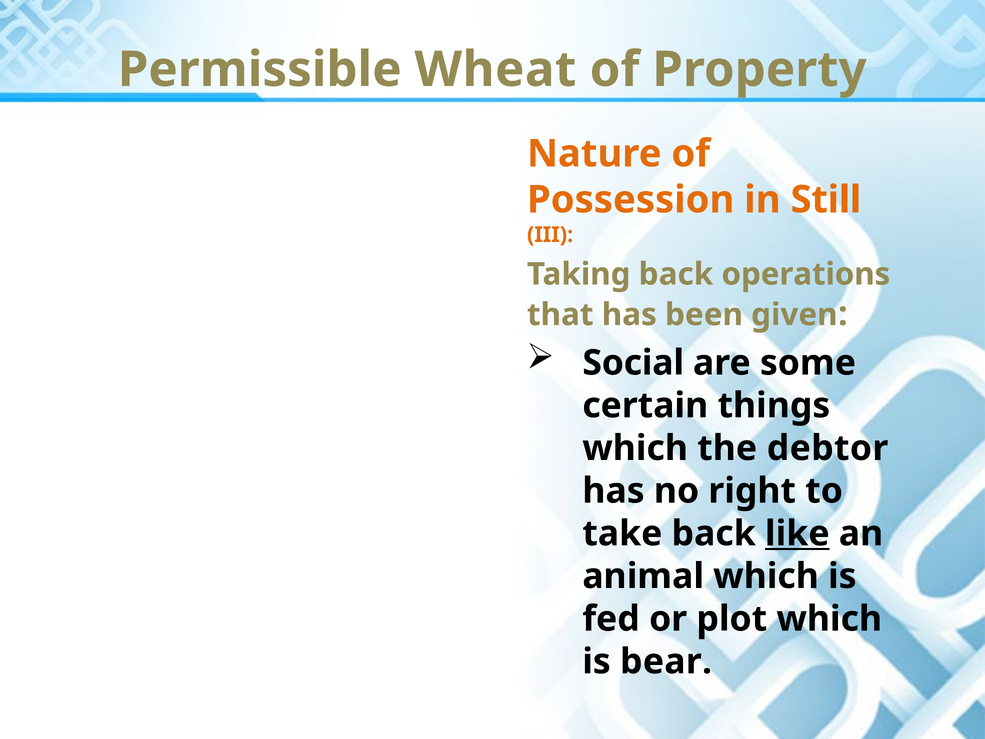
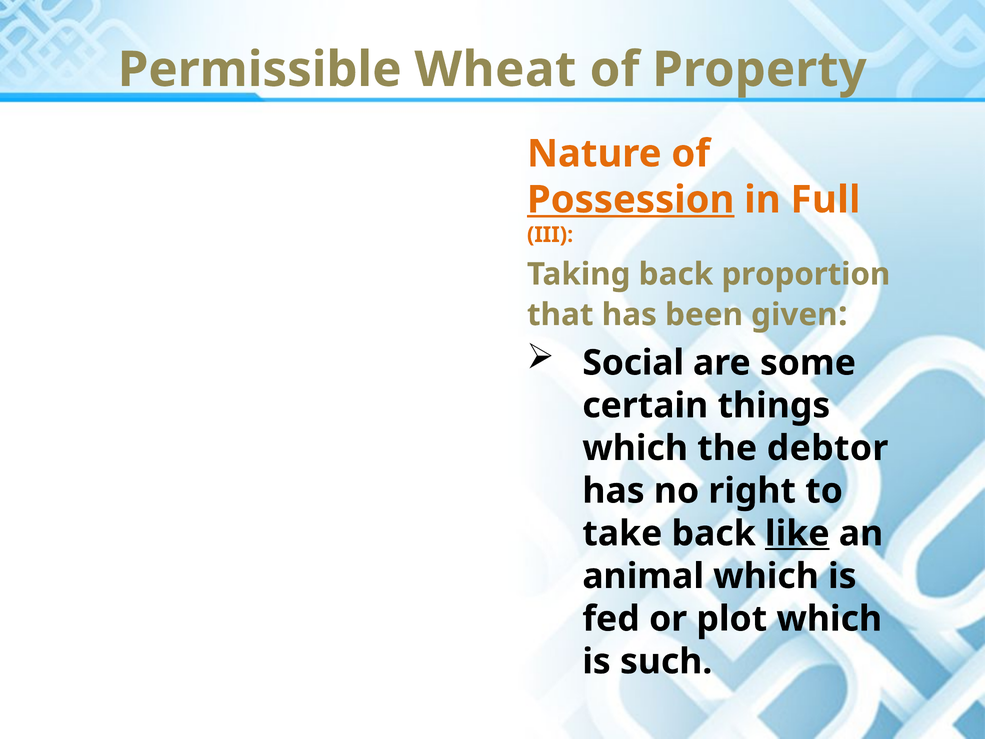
Possession underline: none -> present
Still: Still -> Full
operations: operations -> proportion
bear: bear -> such
